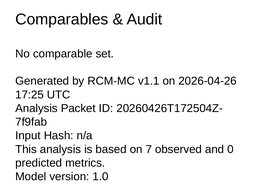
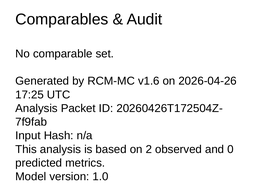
v1.1: v1.1 -> v1.6
7: 7 -> 2
